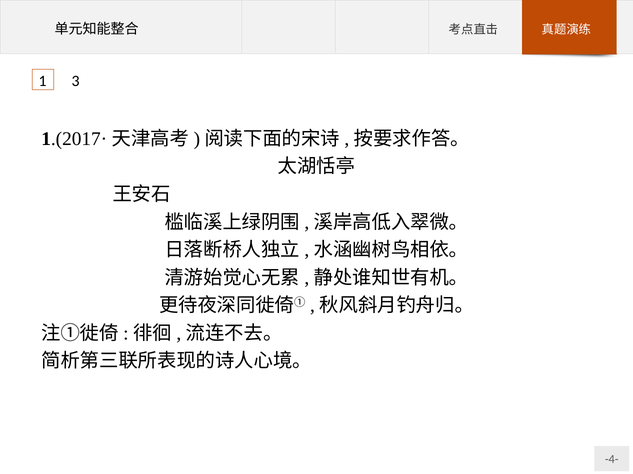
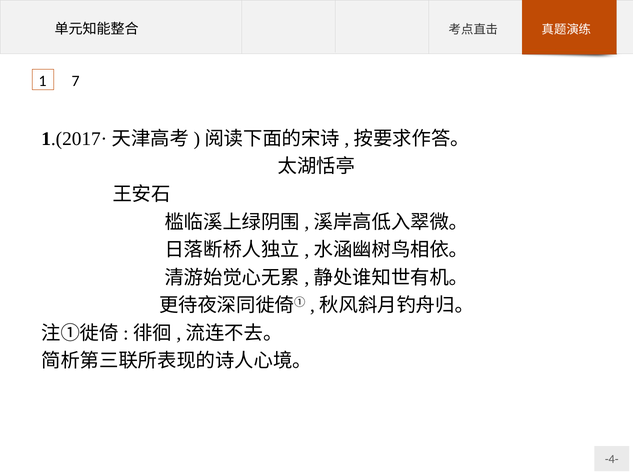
3: 3 -> 7
